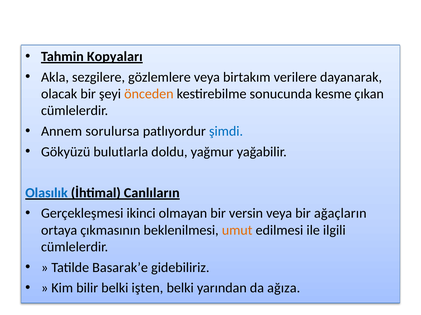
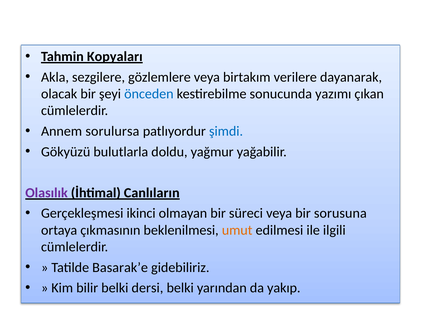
önceden colour: orange -> blue
kesme: kesme -> yazımı
Olasılık colour: blue -> purple
versin: versin -> süreci
ağaçların: ağaçların -> sorusuna
işten: işten -> dersi
ağıza: ağıza -> yakıp
